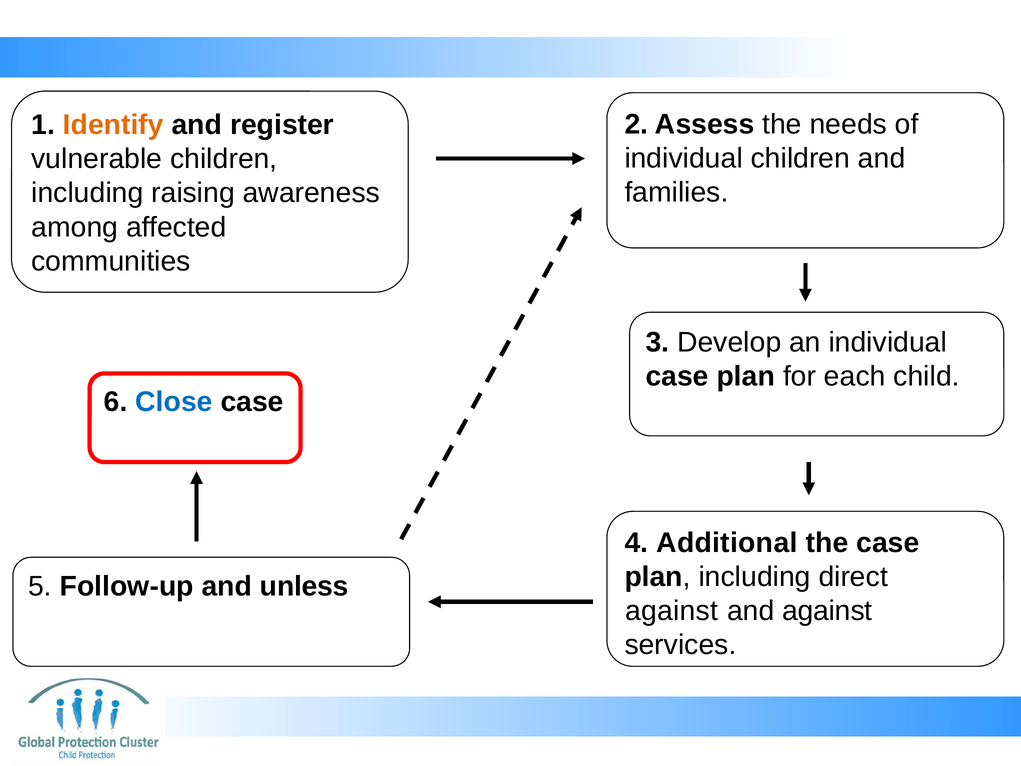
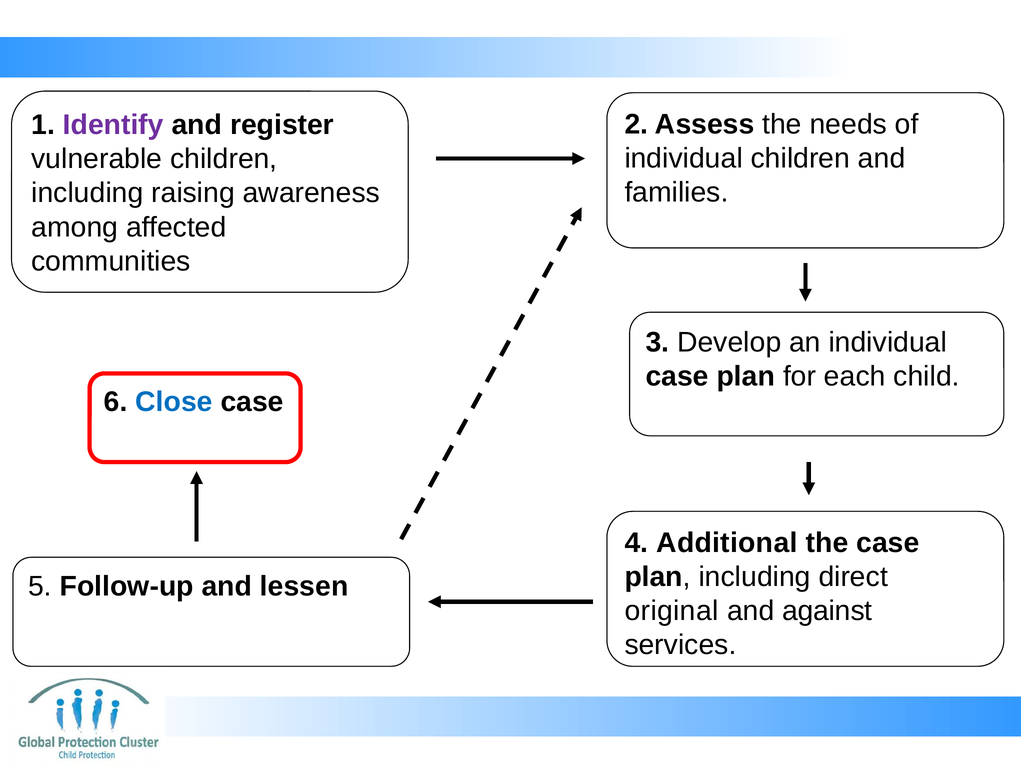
Identify colour: orange -> purple
unless: unless -> lessen
against at (672, 611): against -> original
